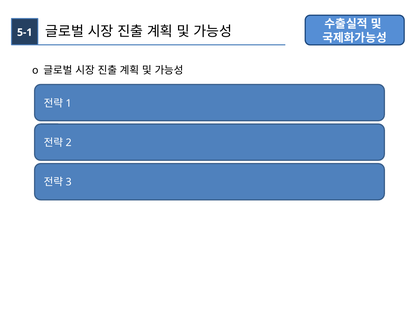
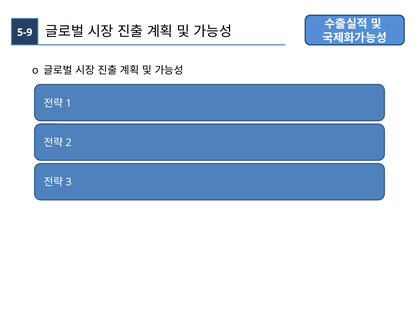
5-1: 5-1 -> 5-9
